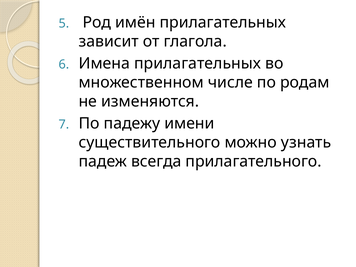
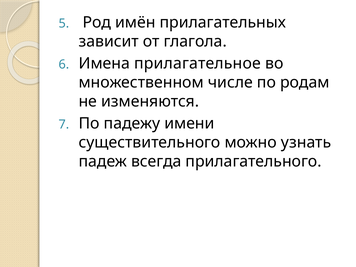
Имена прилагательных: прилагательных -> прилагательное
